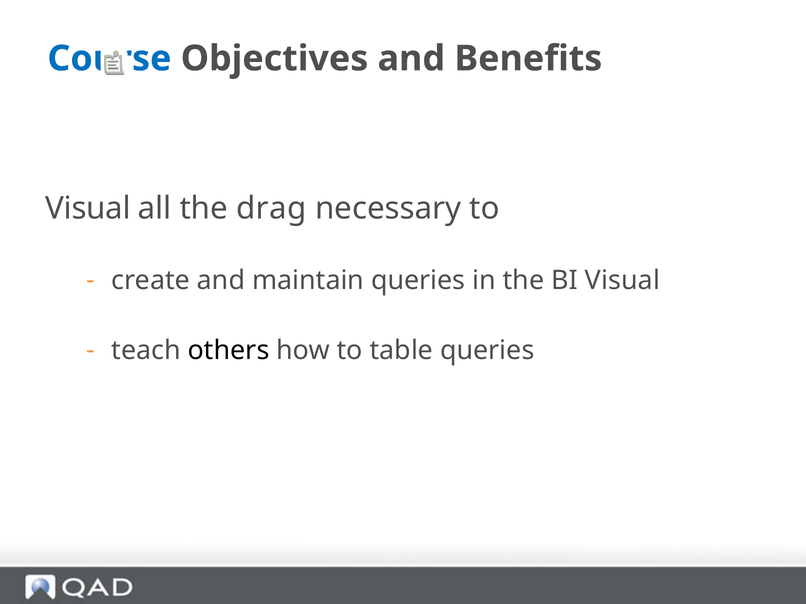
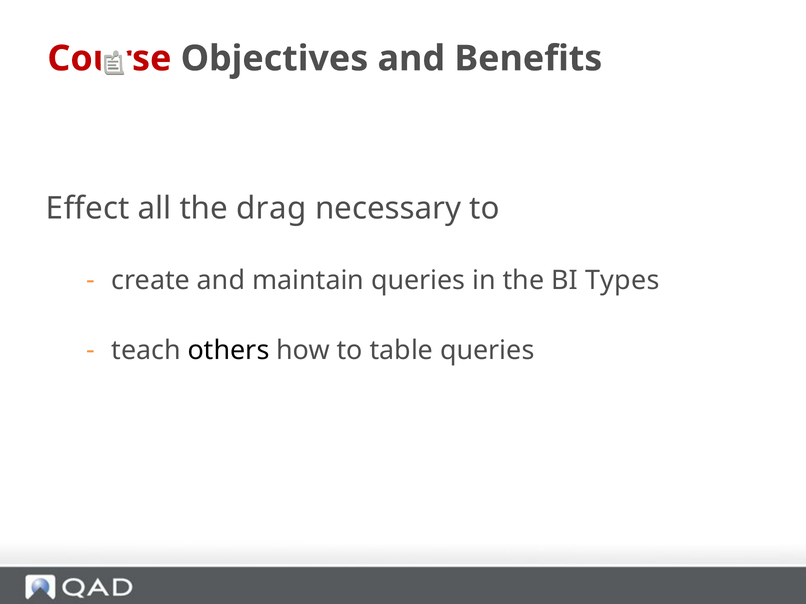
Course colour: blue -> red
Visual at (88, 208): Visual -> Effect
BI Visual: Visual -> Types
